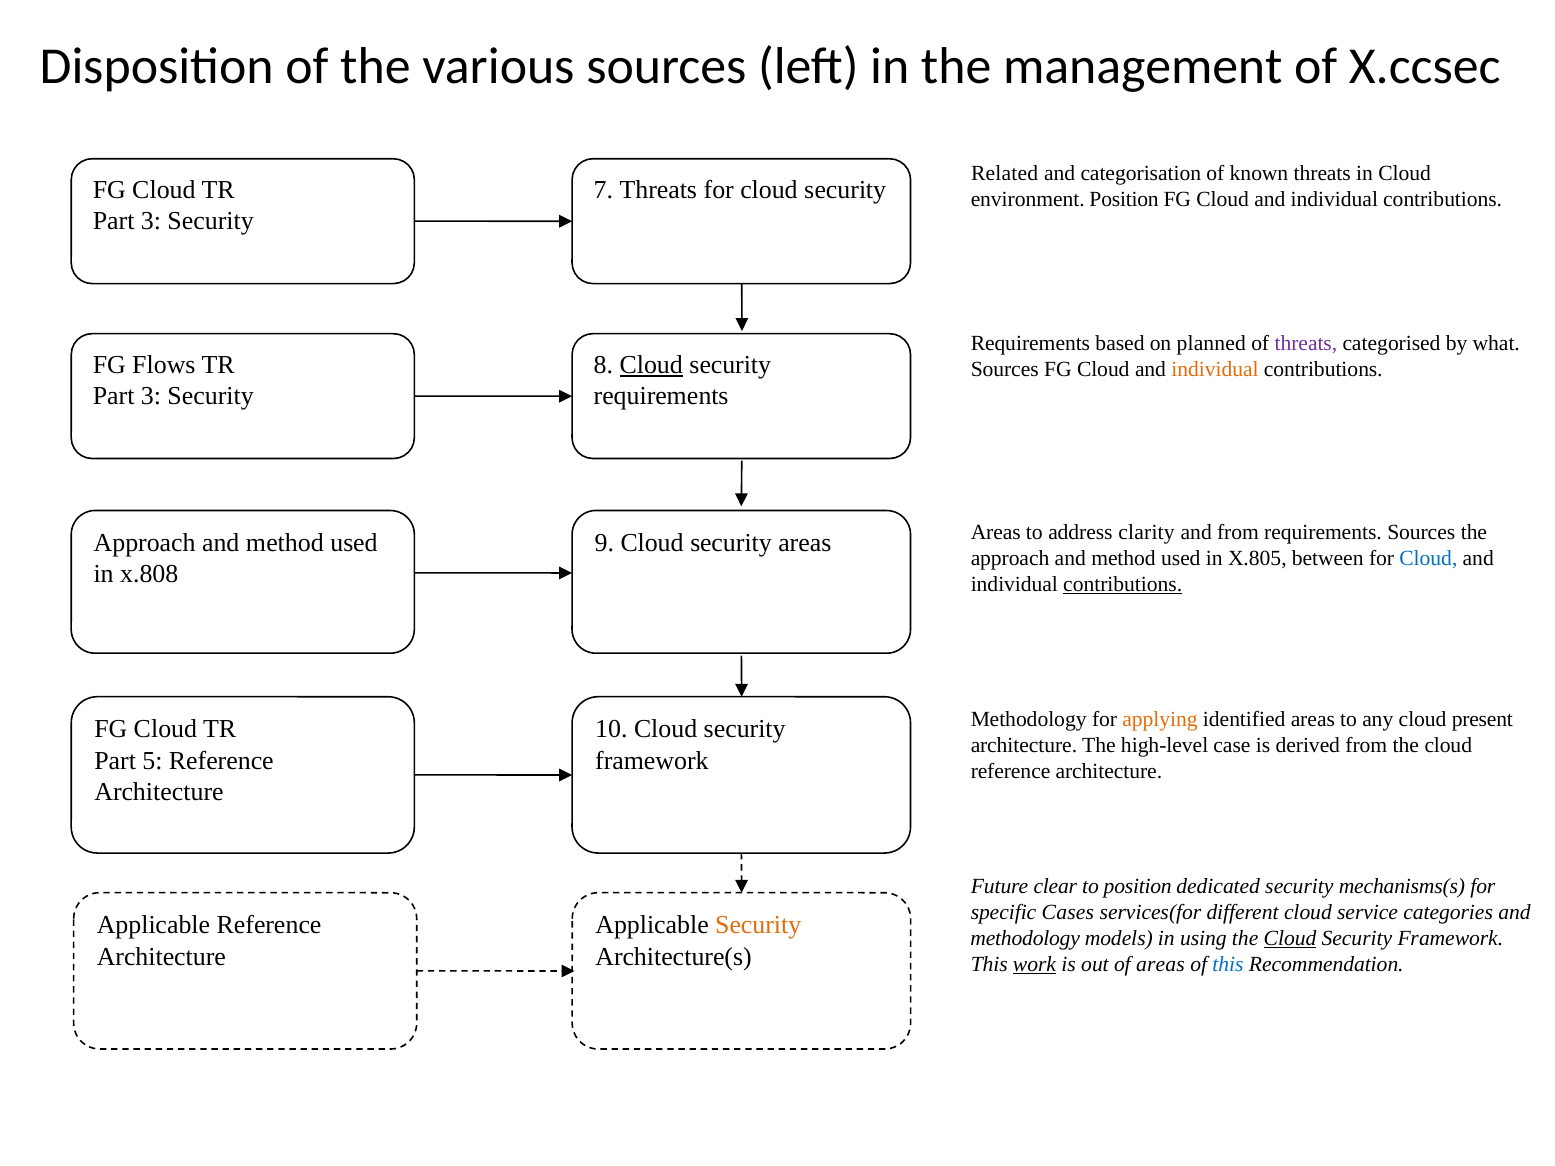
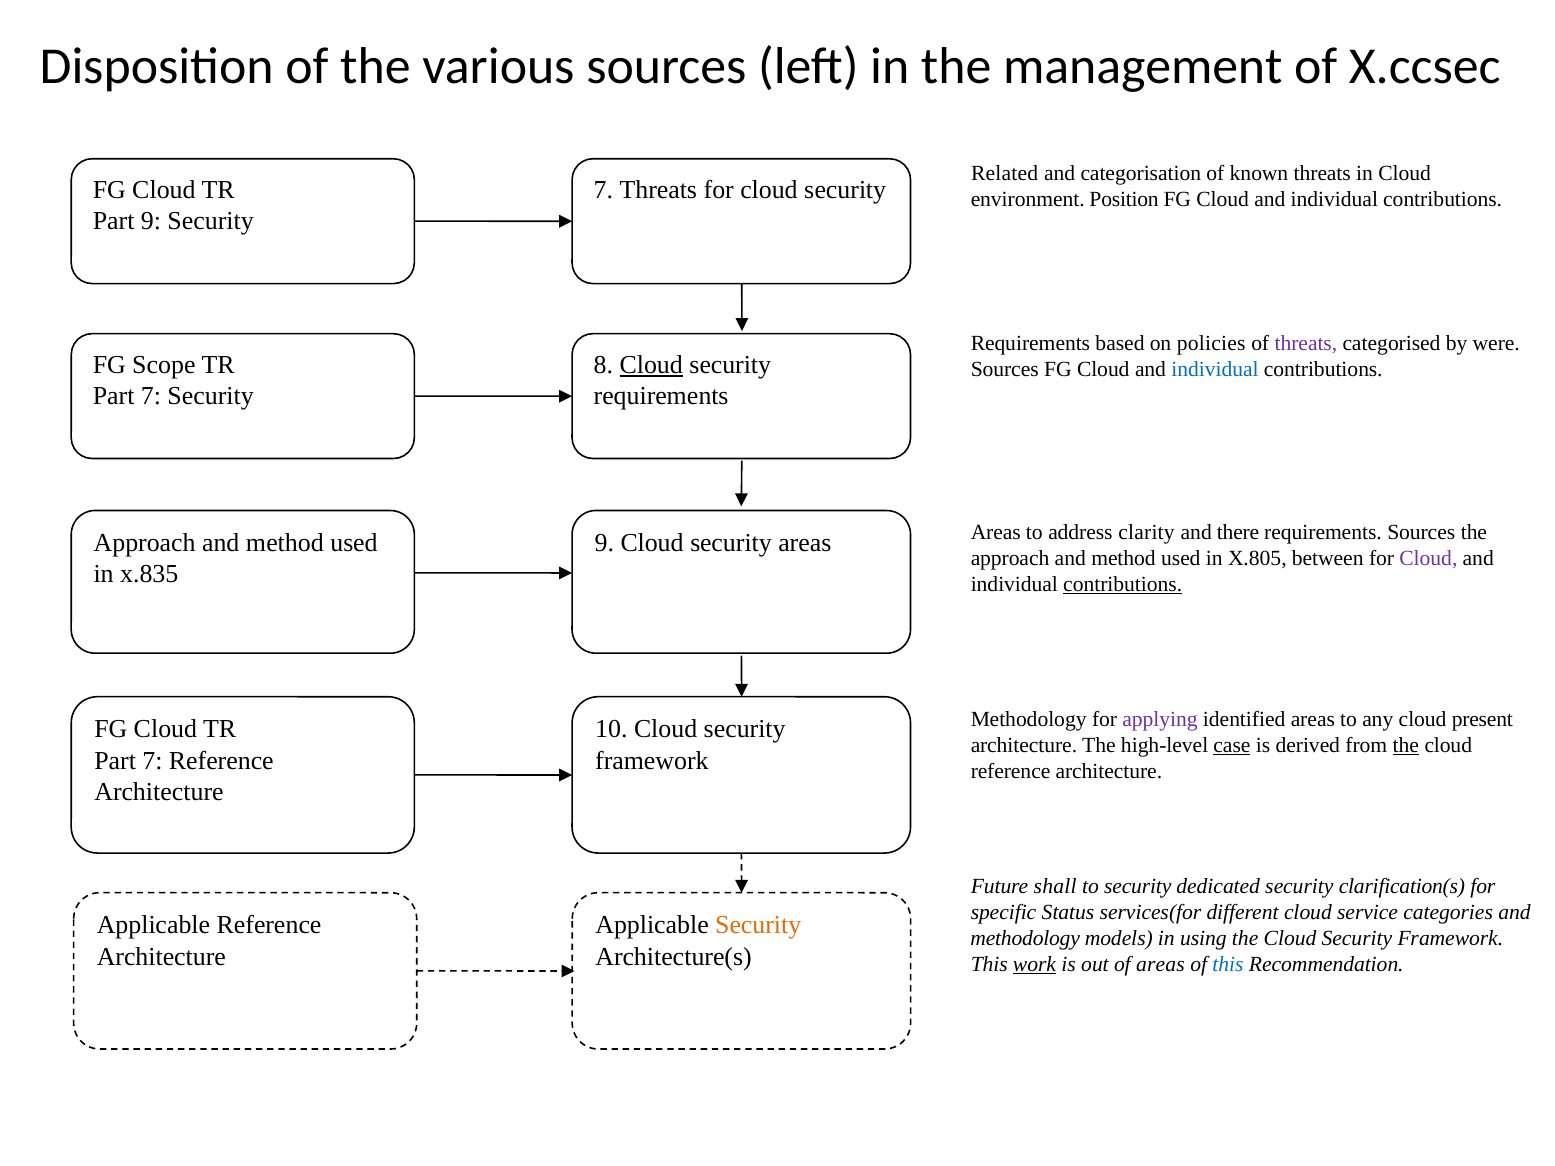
3 at (151, 221): 3 -> 9
planned: planned -> policies
what: what -> were
Flows: Flows -> Scope
individual at (1215, 370) colour: orange -> blue
3 at (151, 396): 3 -> 7
and from: from -> there
Cloud at (1428, 559) colour: blue -> purple
x.808: x.808 -> x.835
applying colour: orange -> purple
case underline: none -> present
the at (1406, 745) underline: none -> present
5 at (153, 761): 5 -> 7
clear: clear -> shall
to position: position -> security
mechanisms(s: mechanisms(s -> clarification(s
Cases: Cases -> Status
Cloud at (1290, 939) underline: present -> none
